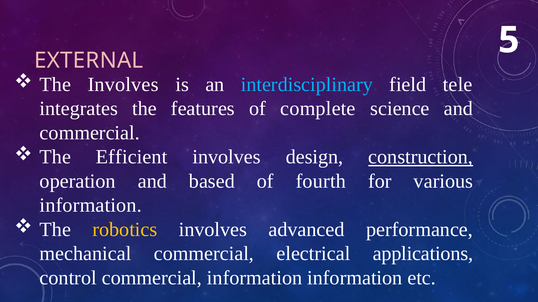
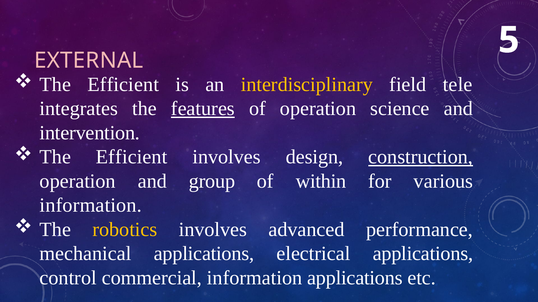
Involves at (123, 85): Involves -> Efficient
interdisciplinary colour: light blue -> yellow
features underline: none -> present
of complete: complete -> operation
commercial at (90, 133): commercial -> intervention
based: based -> group
fourth: fourth -> within
mechanical commercial: commercial -> applications
information information: information -> applications
